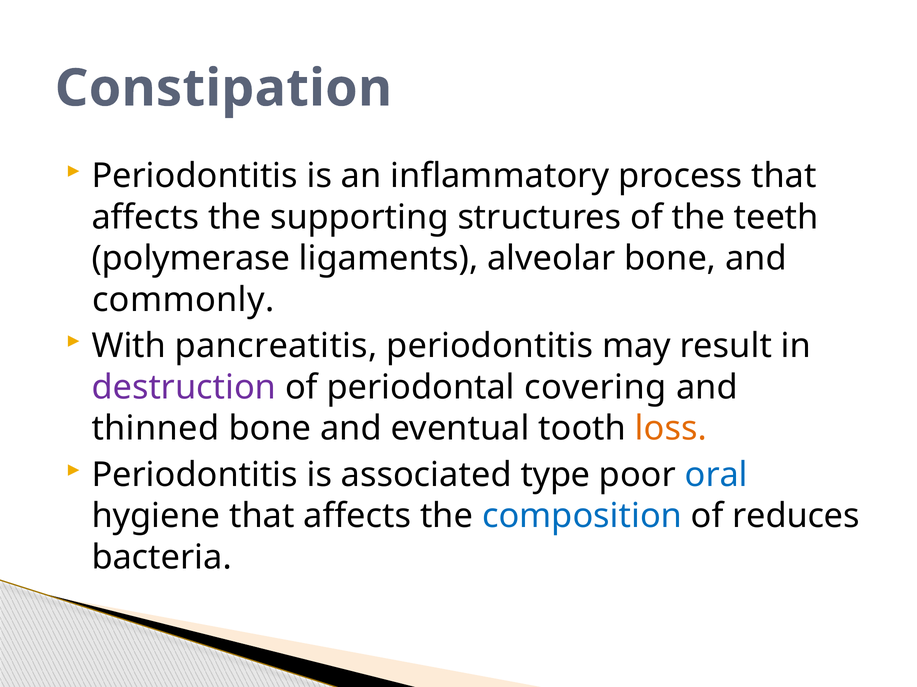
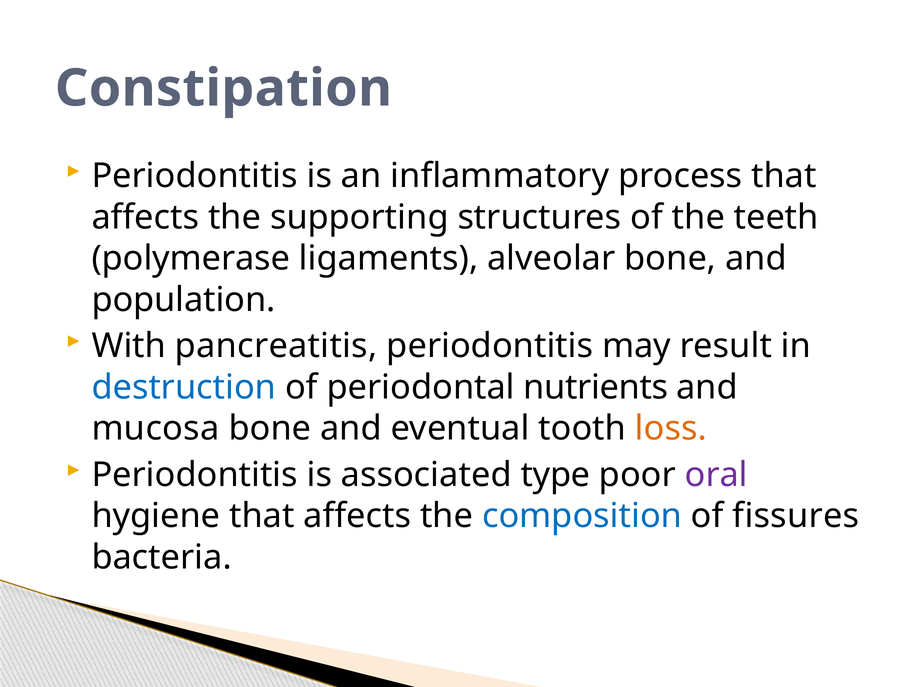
commonly: commonly -> population
destruction colour: purple -> blue
covering: covering -> nutrients
thinned: thinned -> mucosa
oral colour: blue -> purple
reduces: reduces -> fissures
